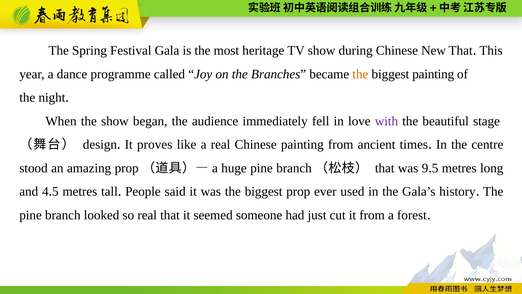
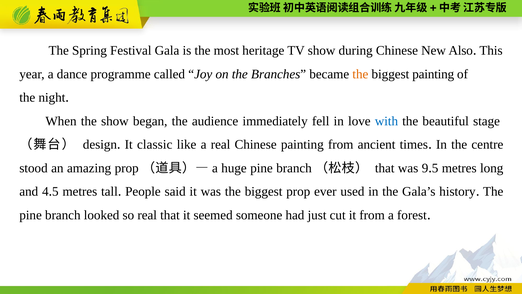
New That: That -> Also
with colour: purple -> blue
proves: proves -> classic
